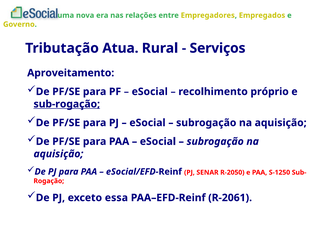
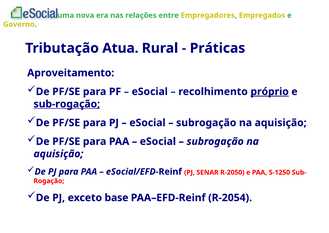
Serviços: Serviços -> Práticas
próprio underline: none -> present
essa: essa -> base
R-2061: R-2061 -> R-2054
